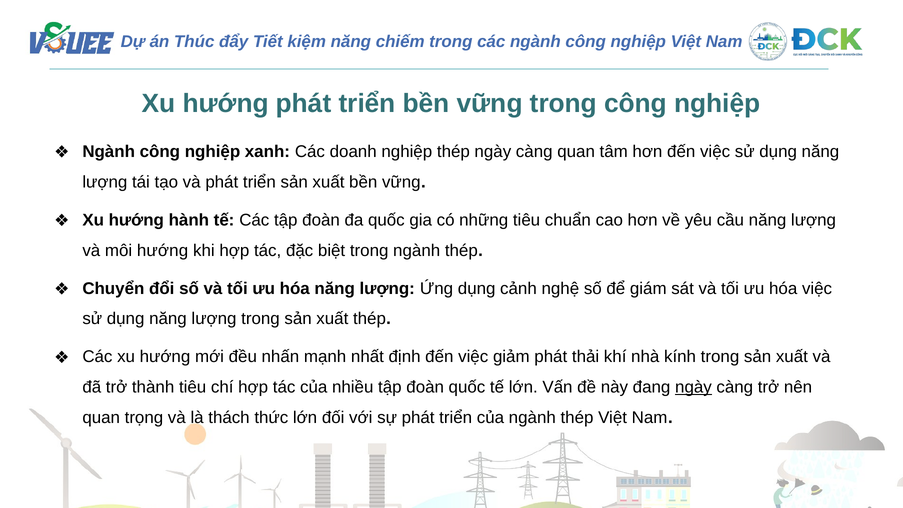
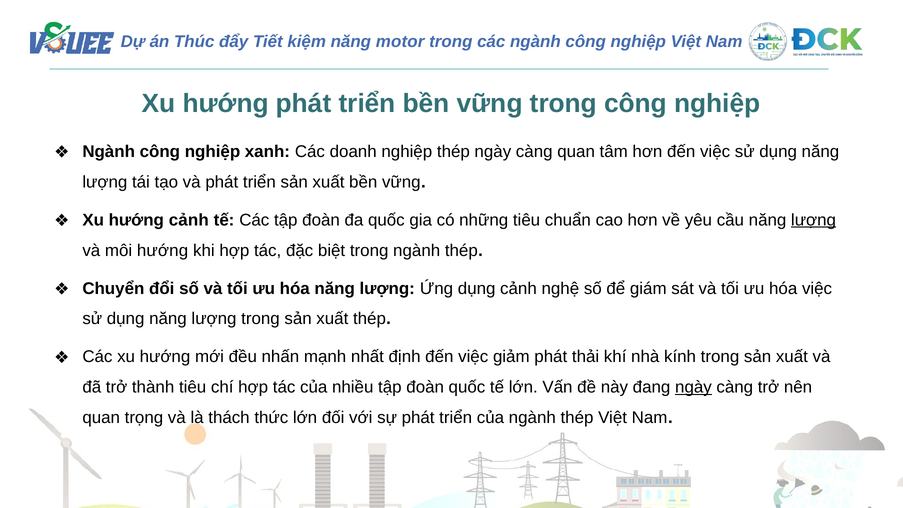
chiếm: chiếm -> motor
hướng hành: hành -> cảnh
lượng at (814, 220) underline: none -> present
